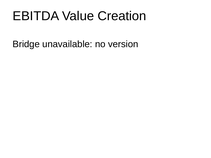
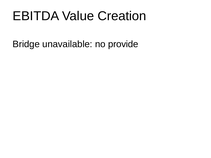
version: version -> provide
